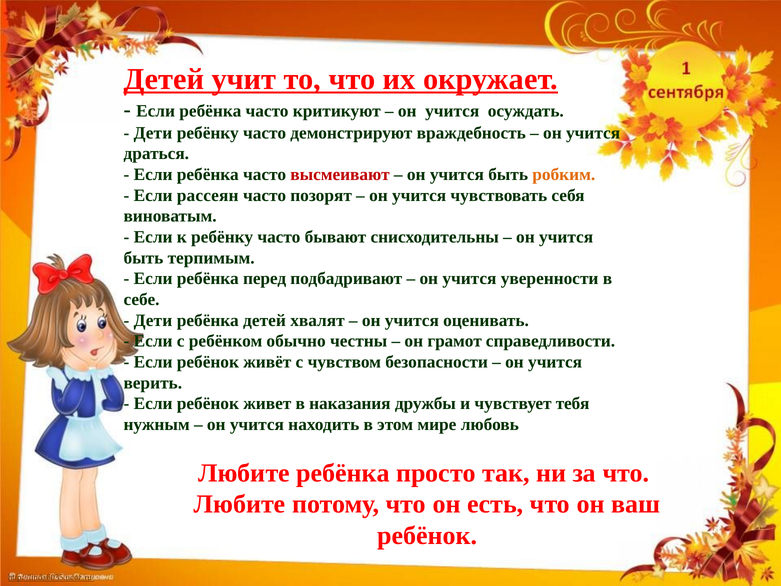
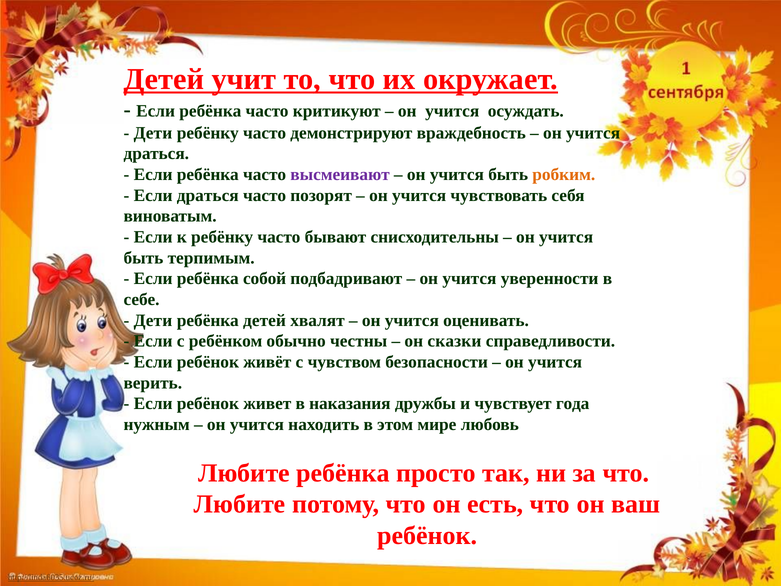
высмеивают colour: red -> purple
Если рассеян: рассеян -> драться
перед: перед -> собой
грамот: грамот -> сказки
тебя: тебя -> года
